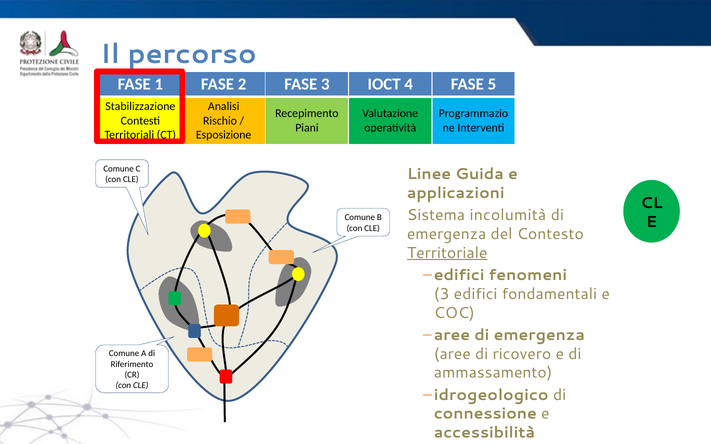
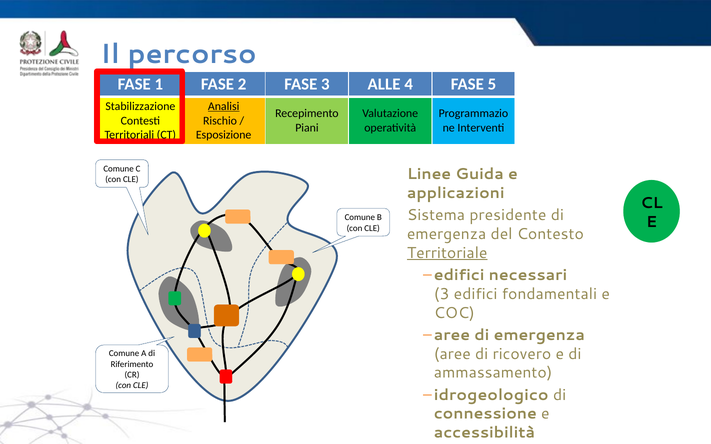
IOCT: IOCT -> ALLE
Analisi underline: none -> present
incolumità: incolumità -> presidente
fenomeni: fenomeni -> necessari
